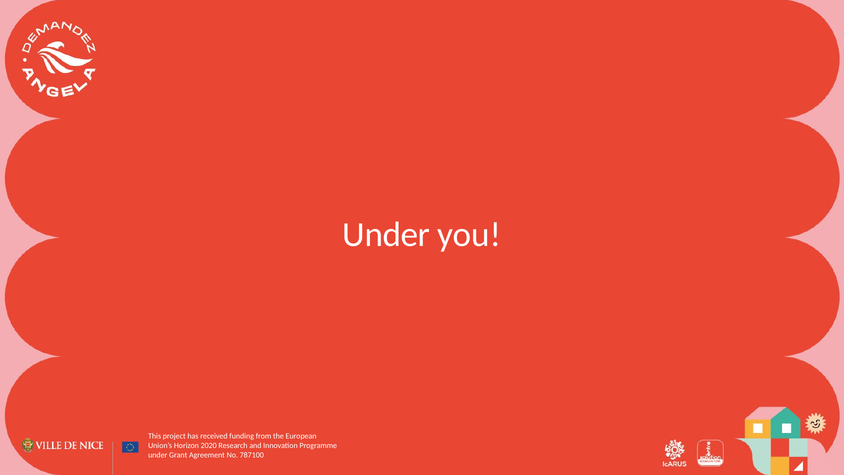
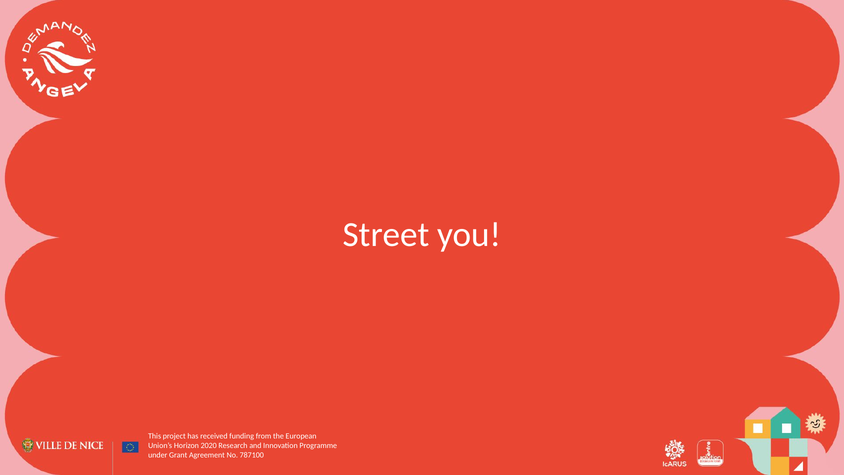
Under at (386, 235): Under -> Street
